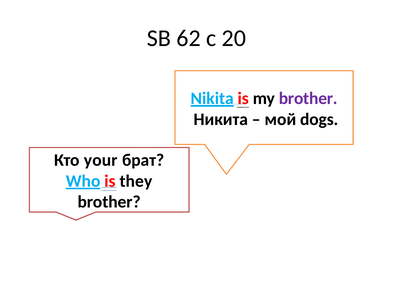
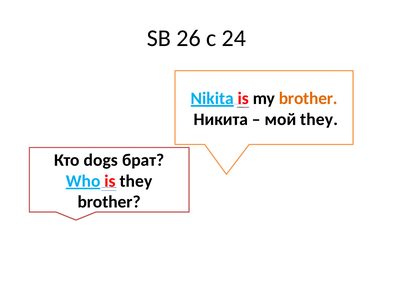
62: 62 -> 26
20: 20 -> 24
brother at (308, 98) colour: purple -> orange
мой dogs: dogs -> they
your: your -> dogs
